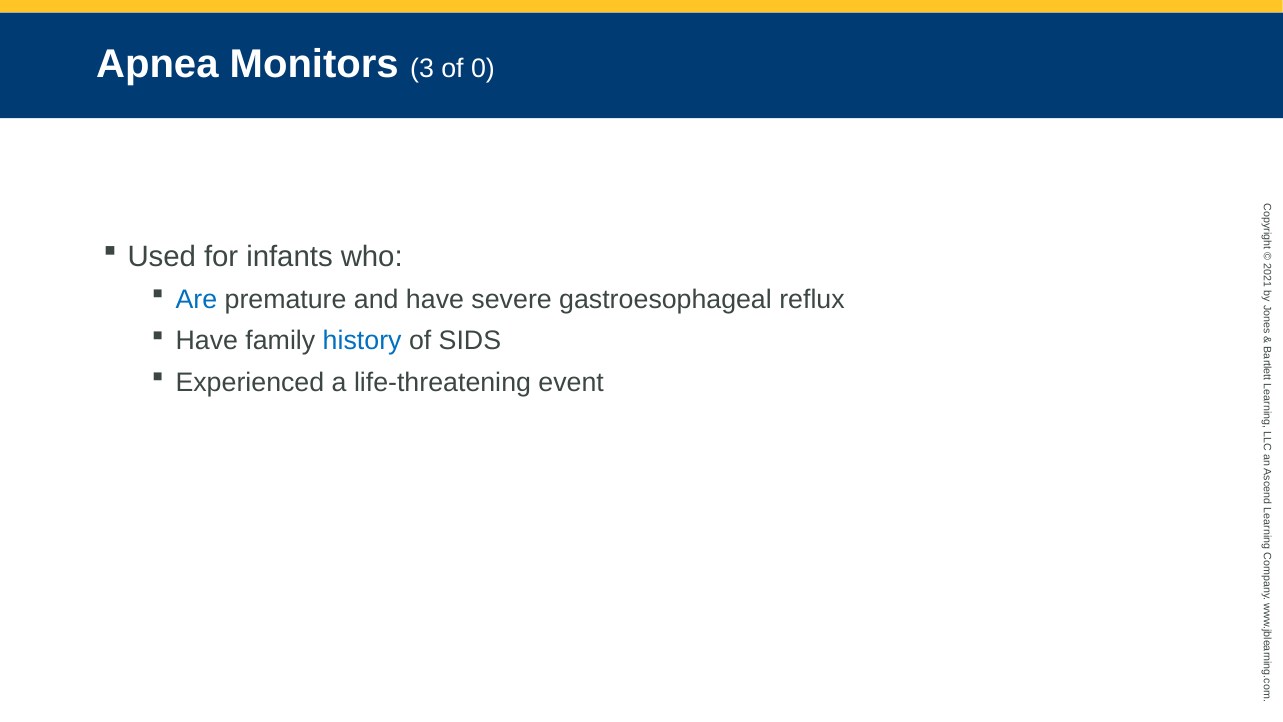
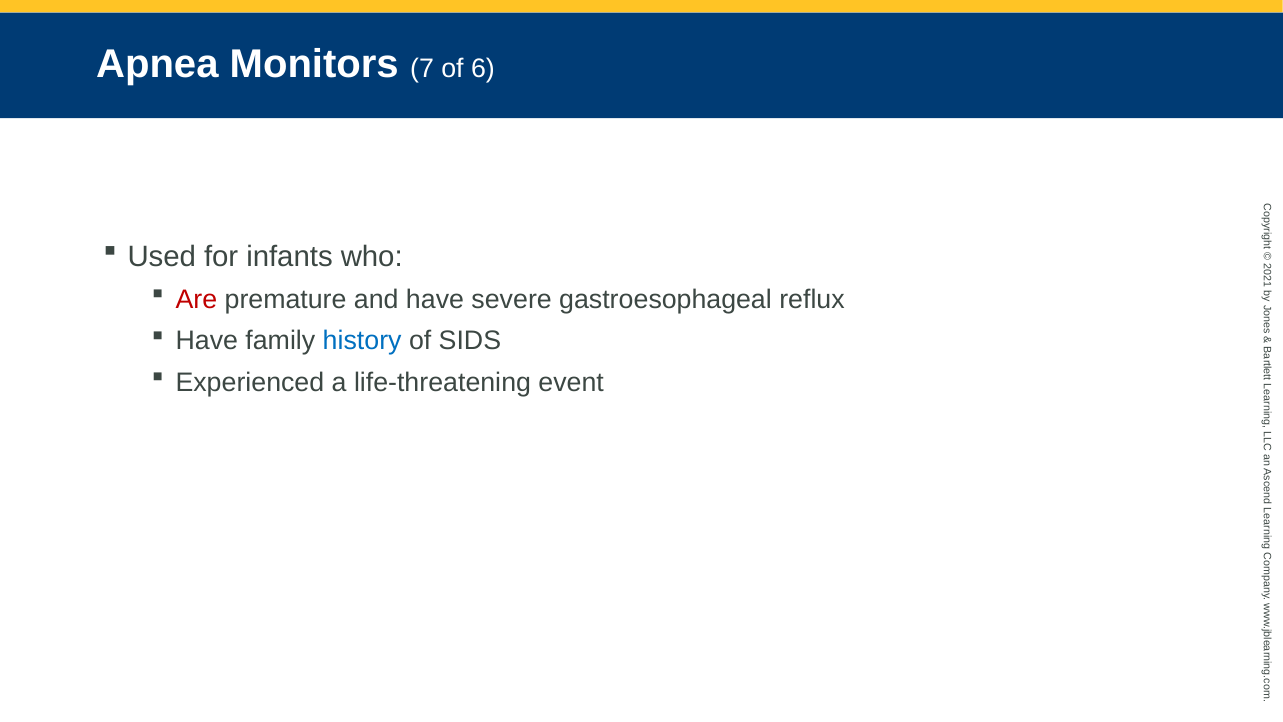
3: 3 -> 7
of 0: 0 -> 6
Are colour: blue -> red
